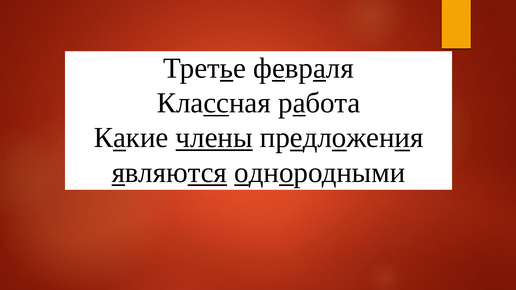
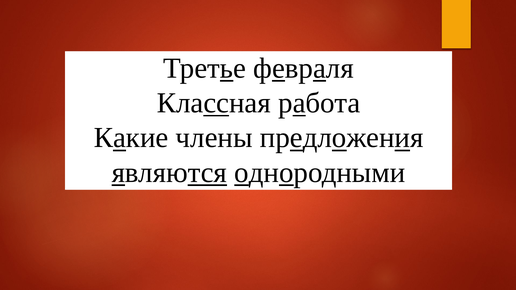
члены underline: present -> none
